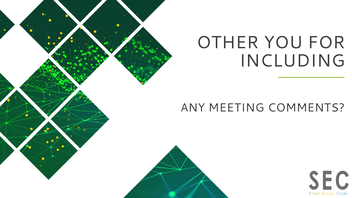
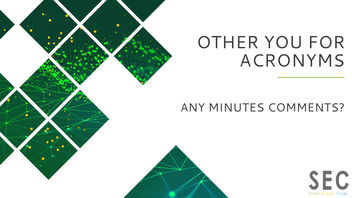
INCLUDING: INCLUDING -> ACRONYMS
MEETING: MEETING -> MINUTES
